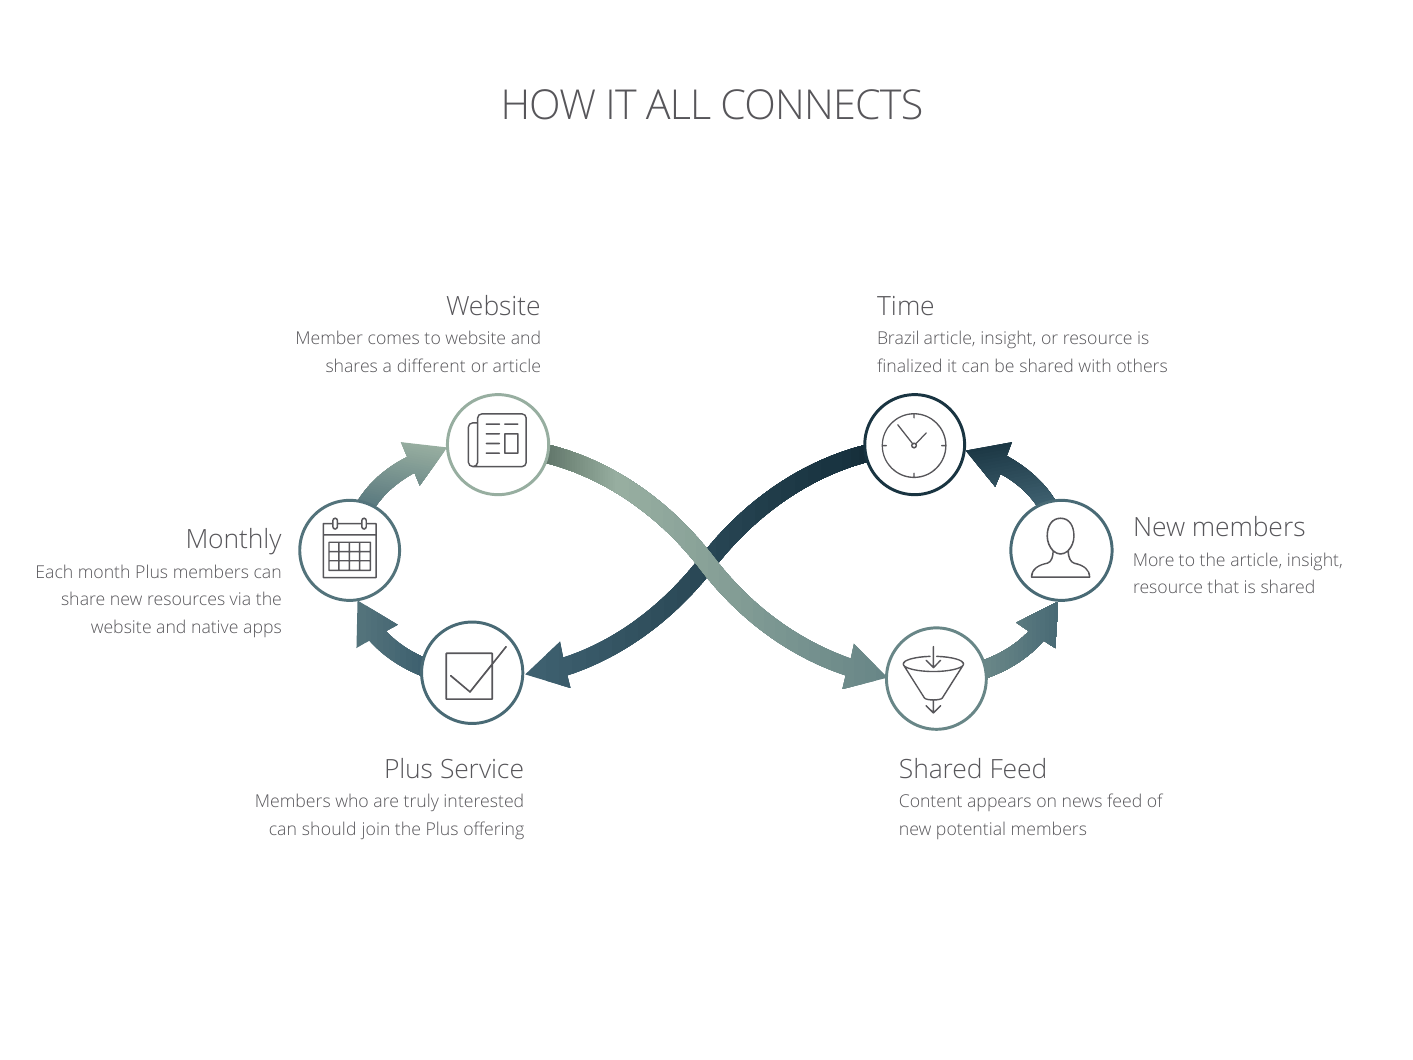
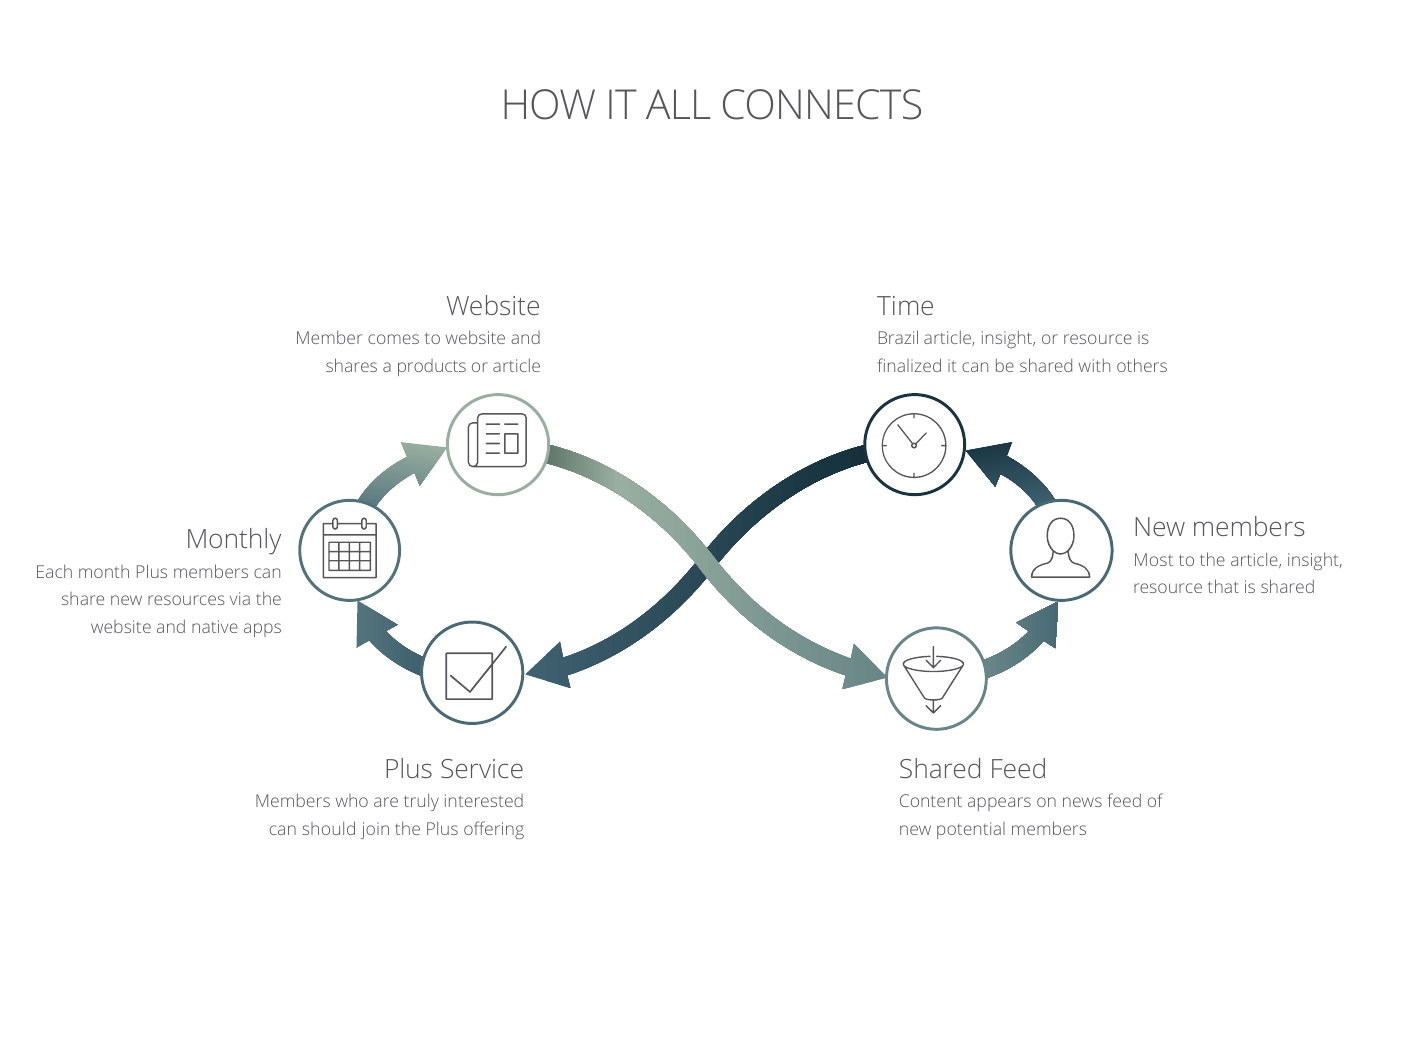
different: different -> products
More: More -> Most
